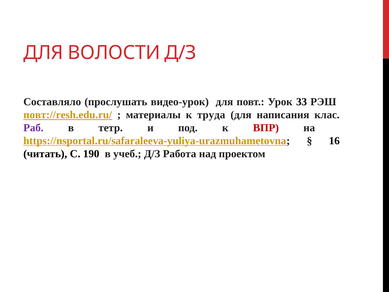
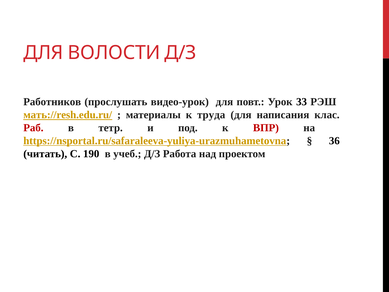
Составляло: Составляло -> Работников
повт://resh.edu.ru/: повт://resh.edu.ru/ -> мать://resh.edu.ru/
Раб colour: purple -> red
16: 16 -> 36
